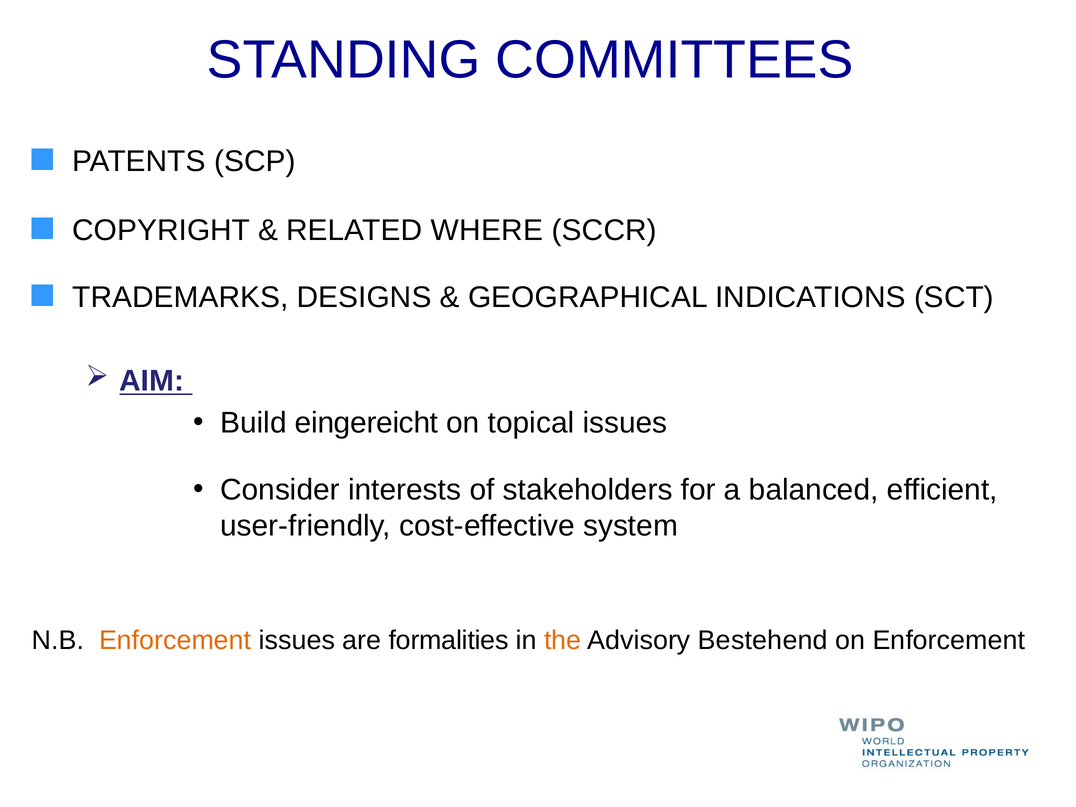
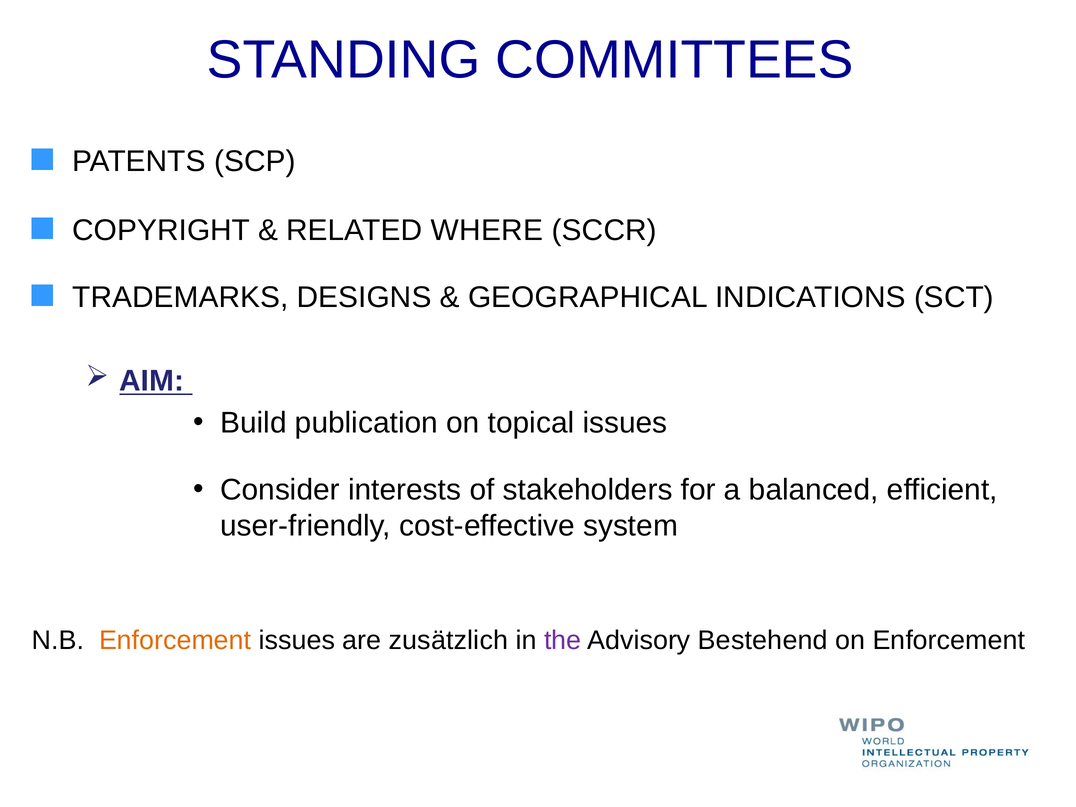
eingereicht: eingereicht -> publication
formalities: formalities -> zusätzlich
the colour: orange -> purple
